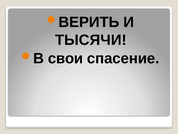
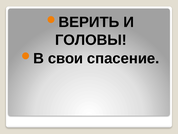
ТЫСЯЧИ: ТЫСЯЧИ -> ГОЛОВЫ
